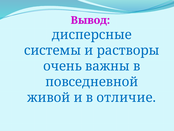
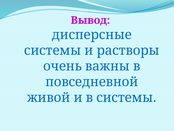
в отличие: отличие -> системы
